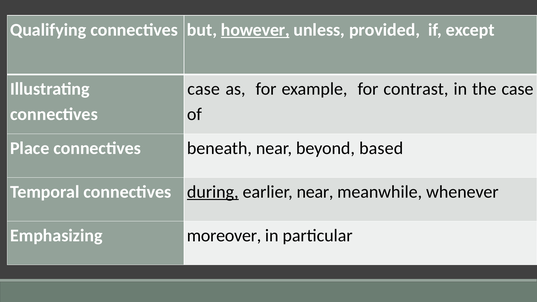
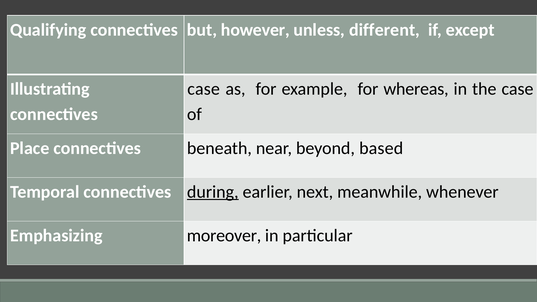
however underline: present -> none
provided: provided -> different
contrast: contrast -> whereas
earlier near: near -> next
